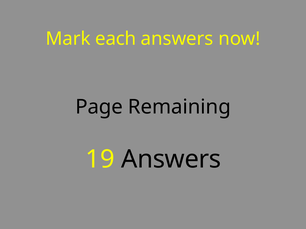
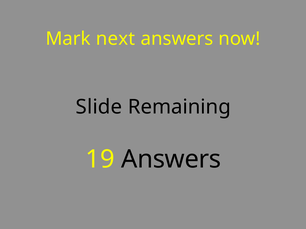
each: each -> next
Page: Page -> Slide
